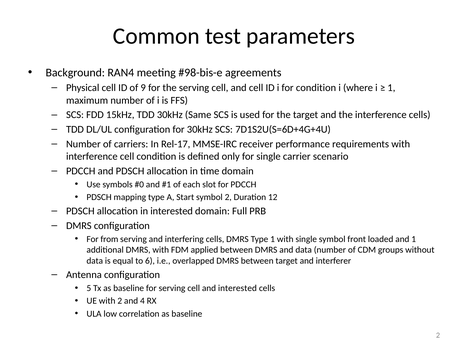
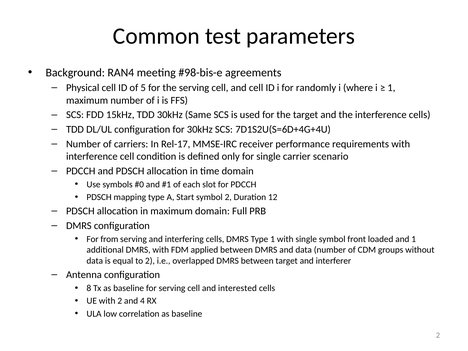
9: 9 -> 5
for condition: condition -> randomly
in interested: interested -> maximum
to 6: 6 -> 2
5: 5 -> 8
